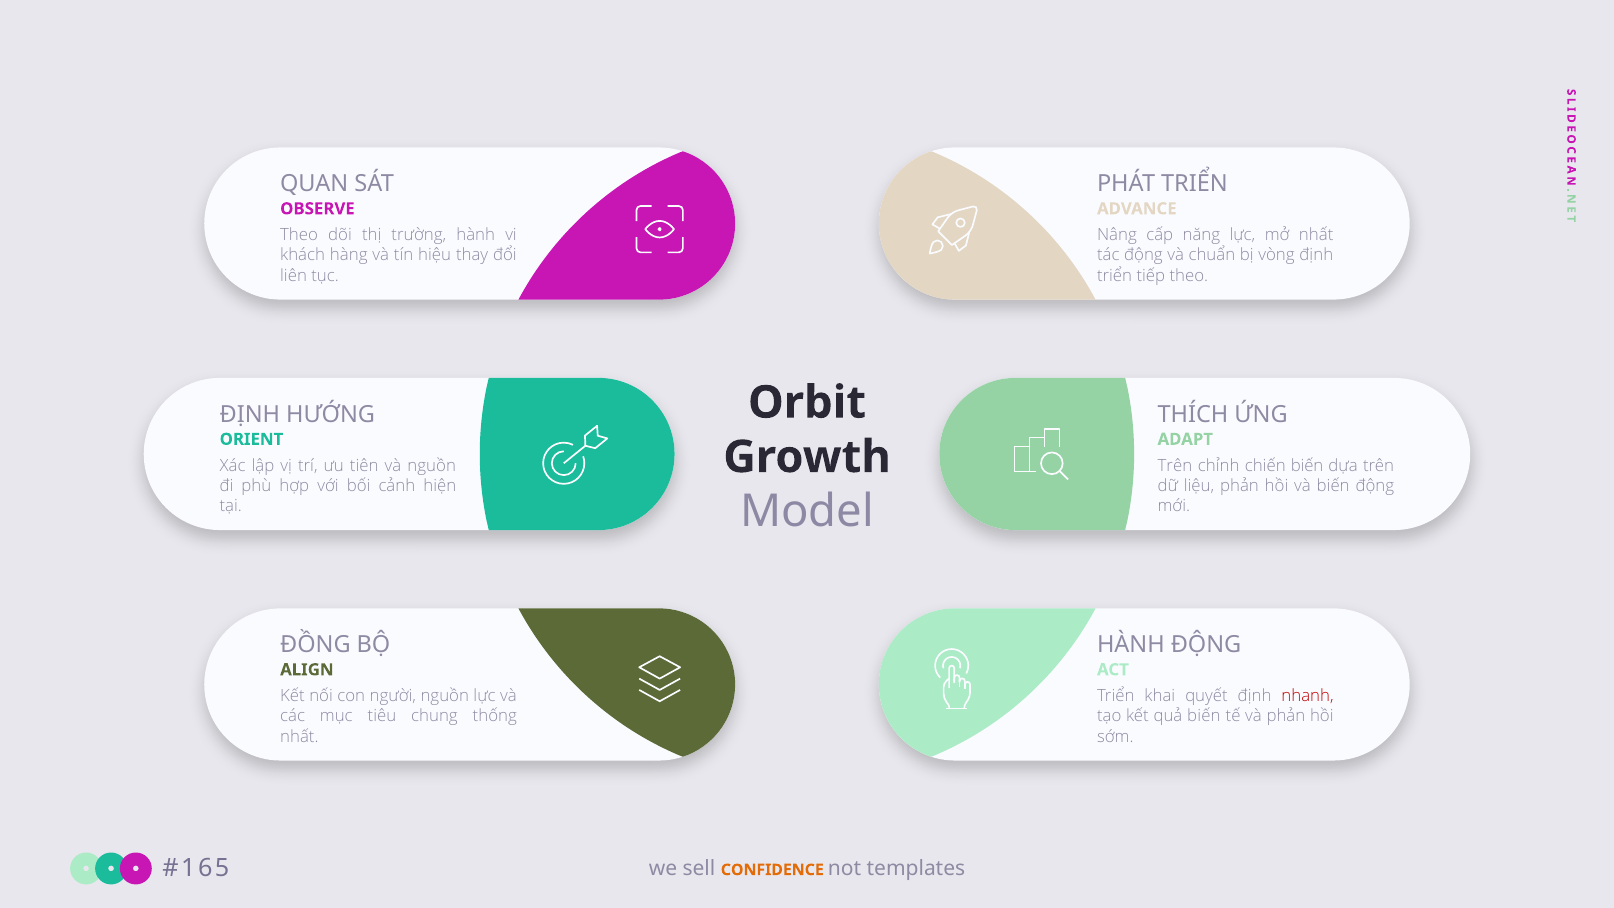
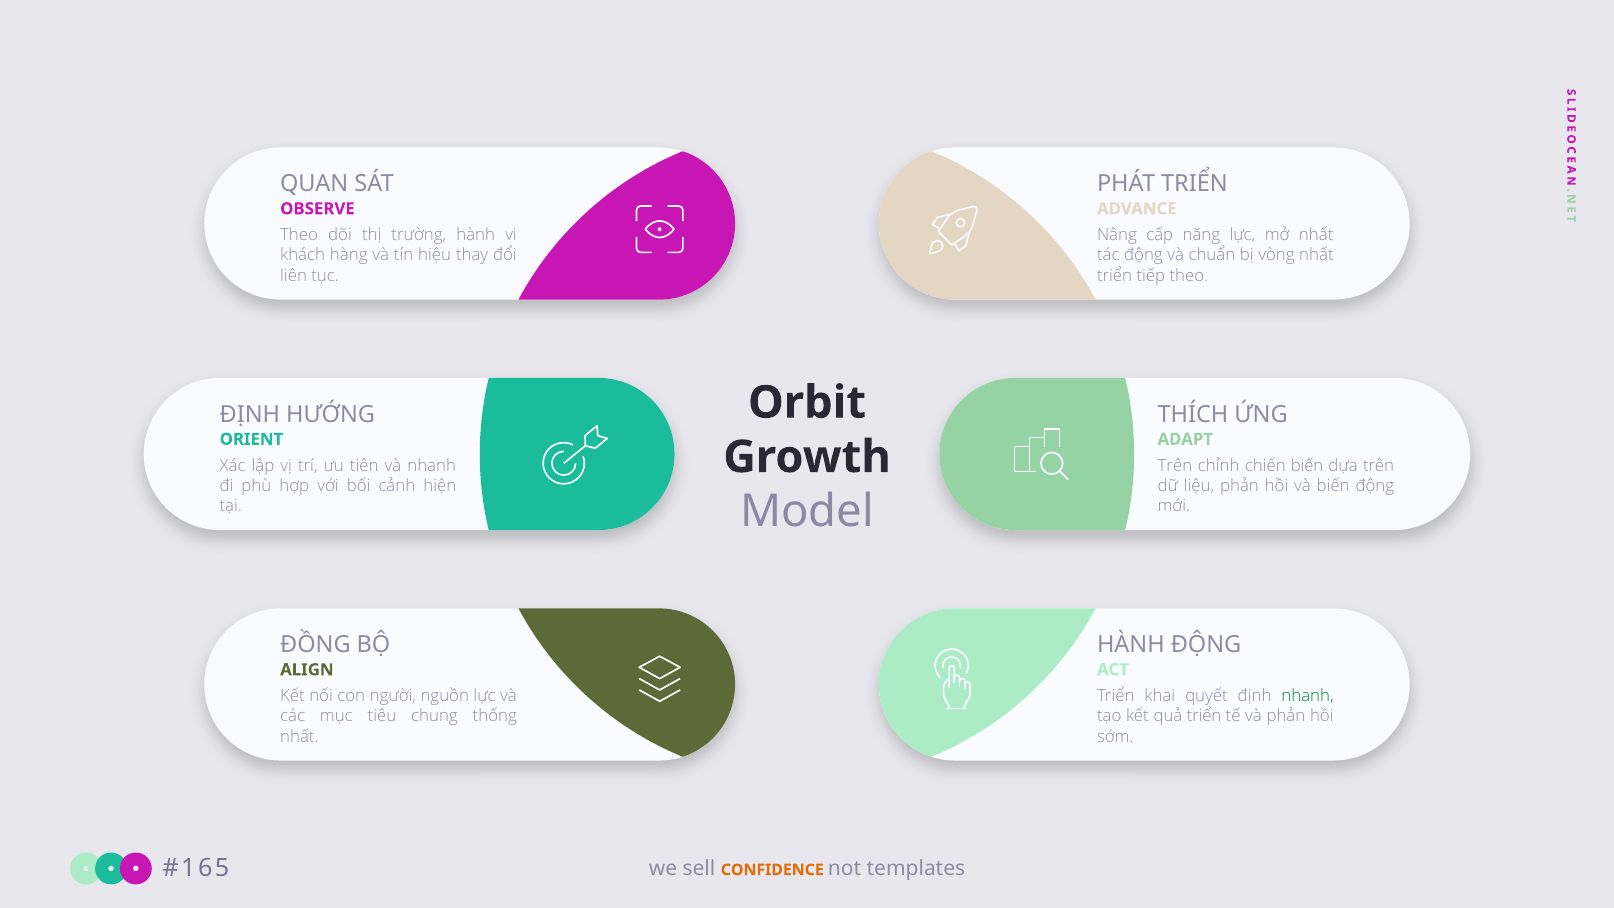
vòng định: định -> nhất
và nguồn: nguồn -> nhanh
nhanh at (1308, 696) colour: red -> green
quả biến: biến -> triển
